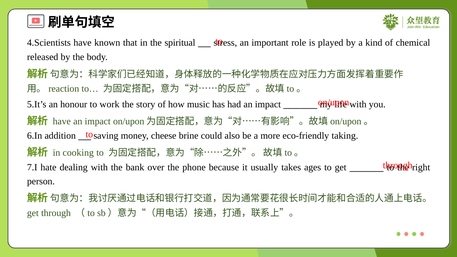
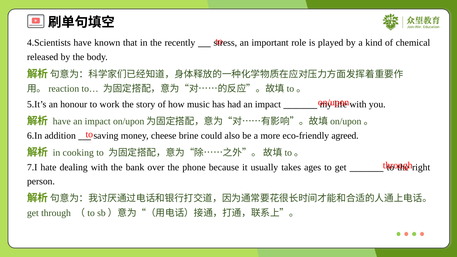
spiritual: spiritual -> recently
taking: taking -> agreed
